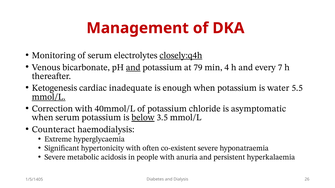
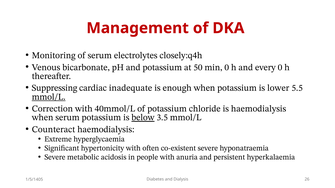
closely:q4h underline: present -> none
and at (133, 67) underline: present -> none
79: 79 -> 50
min 4: 4 -> 0
every 7: 7 -> 0
Ketogenesis: Ketogenesis -> Suppressing
water: water -> lower
is asymptomatic: asymptomatic -> haemodialysis
